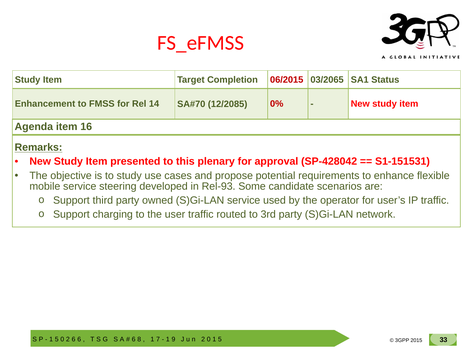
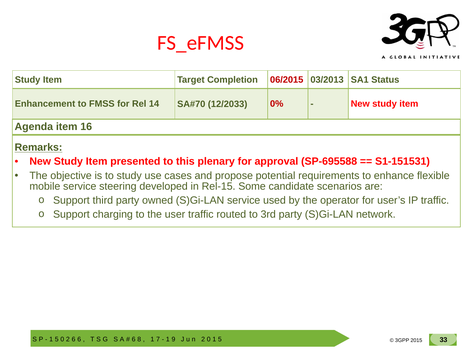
03/2065: 03/2065 -> 03/2013
12/2085: 12/2085 -> 12/2033
SP-428042: SP-428042 -> SP-695588
Rel-93: Rel-93 -> Rel-15
